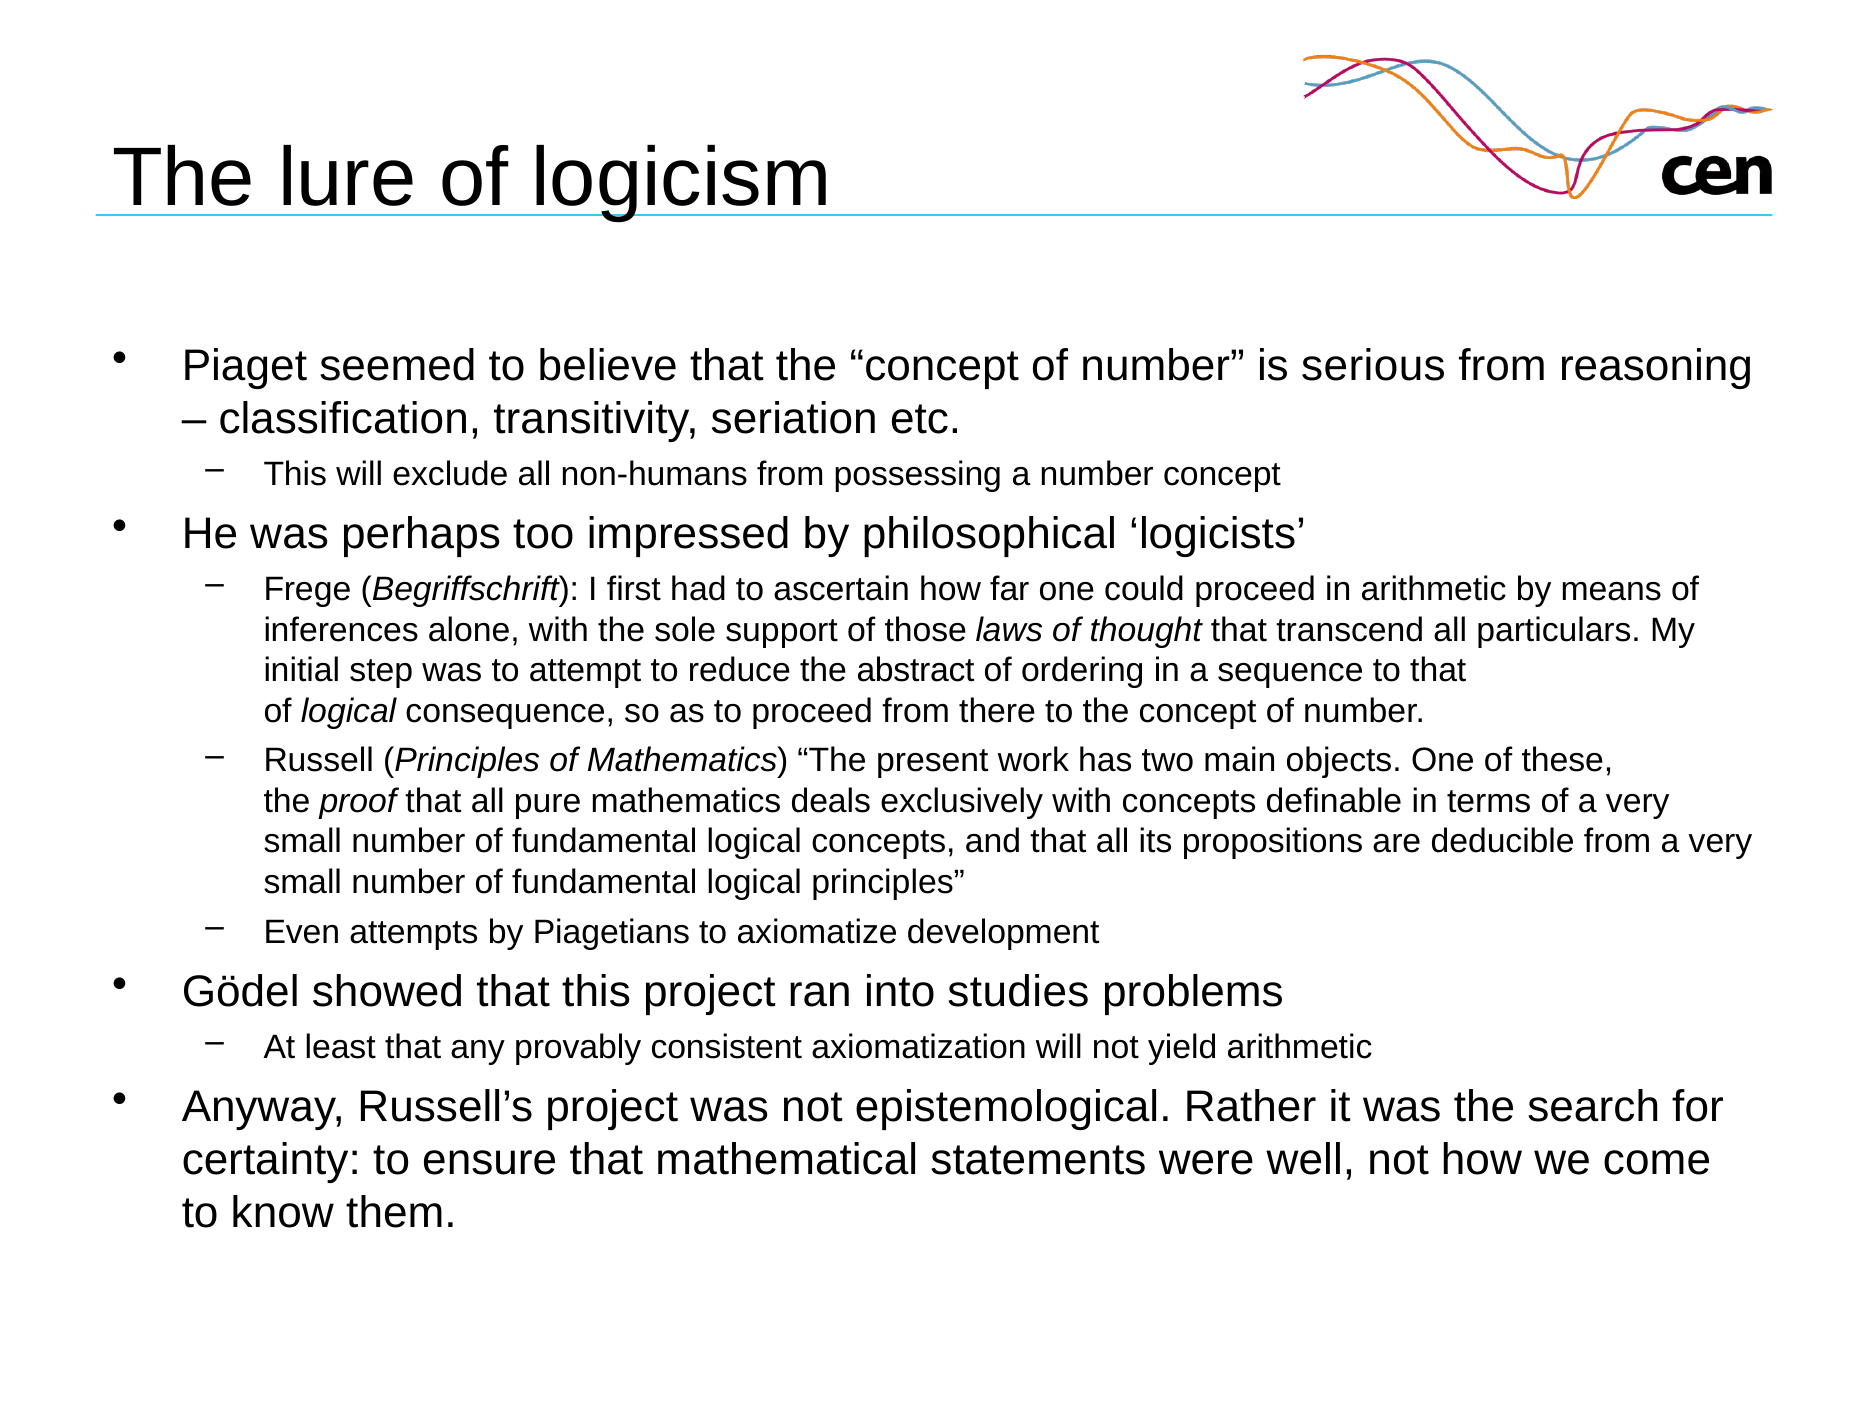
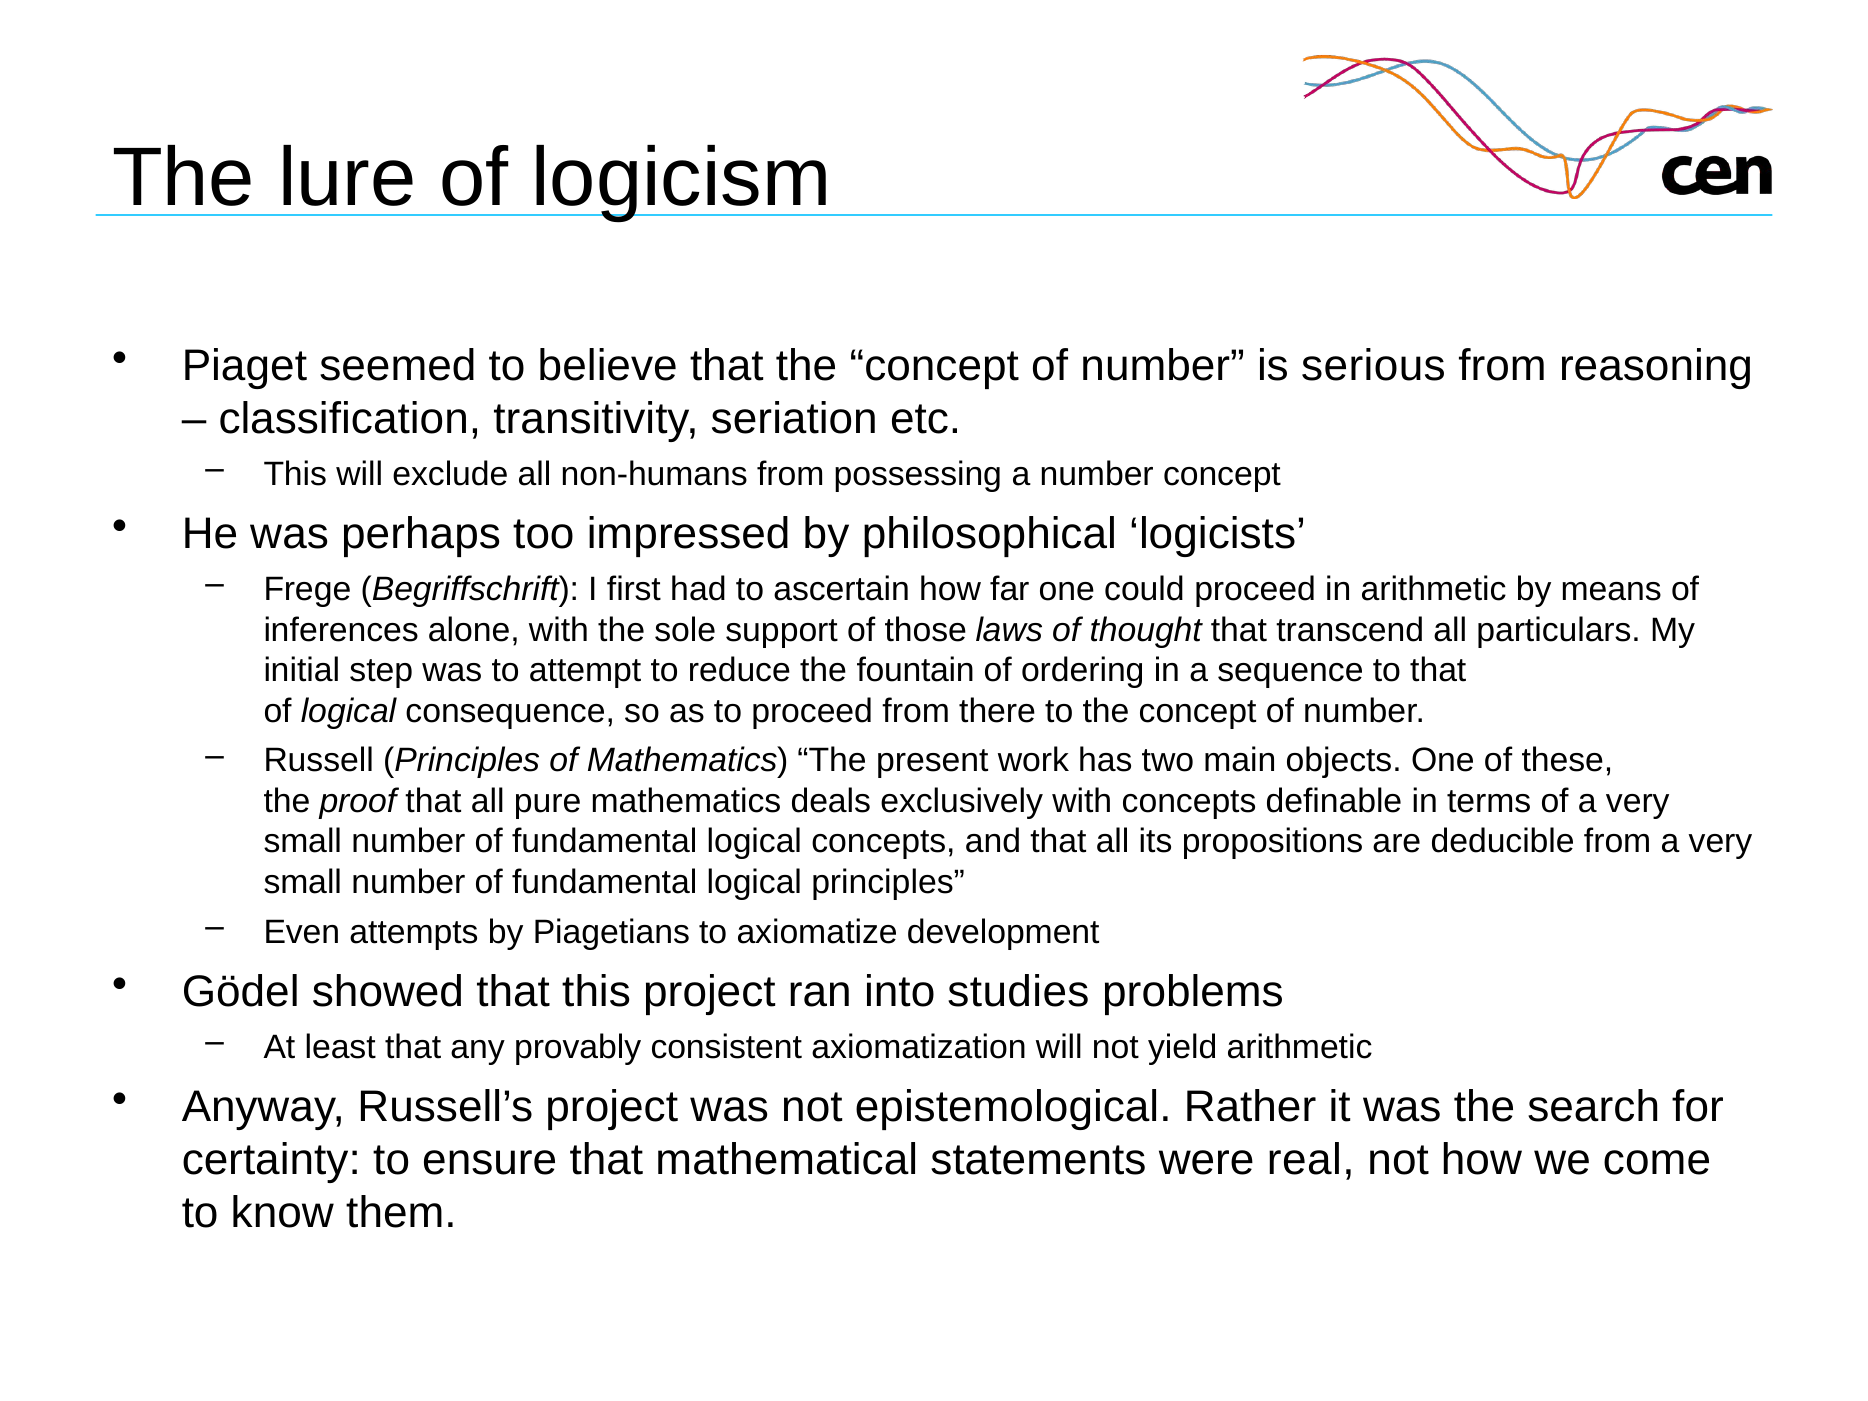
abstract: abstract -> fountain
well: well -> real
